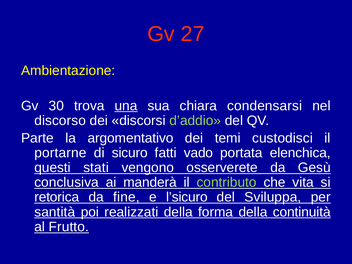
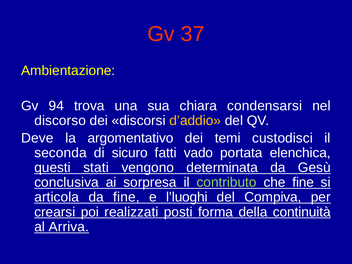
27: 27 -> 37
30: 30 -> 94
una underline: present -> none
d’addio colour: light green -> yellow
Parte: Parte -> Deve
portarne: portarne -> seconda
osserverete: osserverete -> determinata
manderà: manderà -> sorpresa
che vita: vita -> fine
retorica: retorica -> articola
l’sicuro: l’sicuro -> l’luoghi
Sviluppa: Sviluppa -> Compiva
santità: santità -> crearsi
realizzati della: della -> posti
Frutto: Frutto -> Arriva
